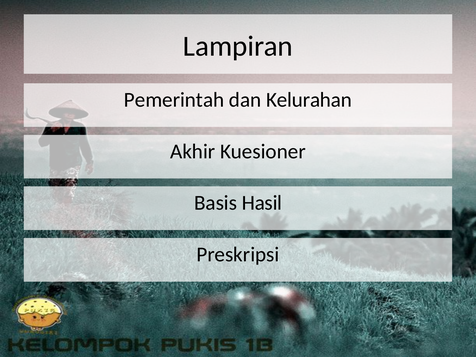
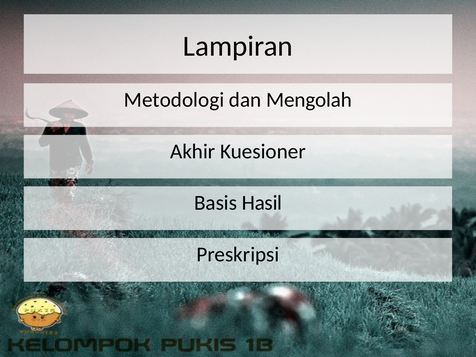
Pemerintah: Pemerintah -> Metodologi
Kelurahan: Kelurahan -> Mengolah
